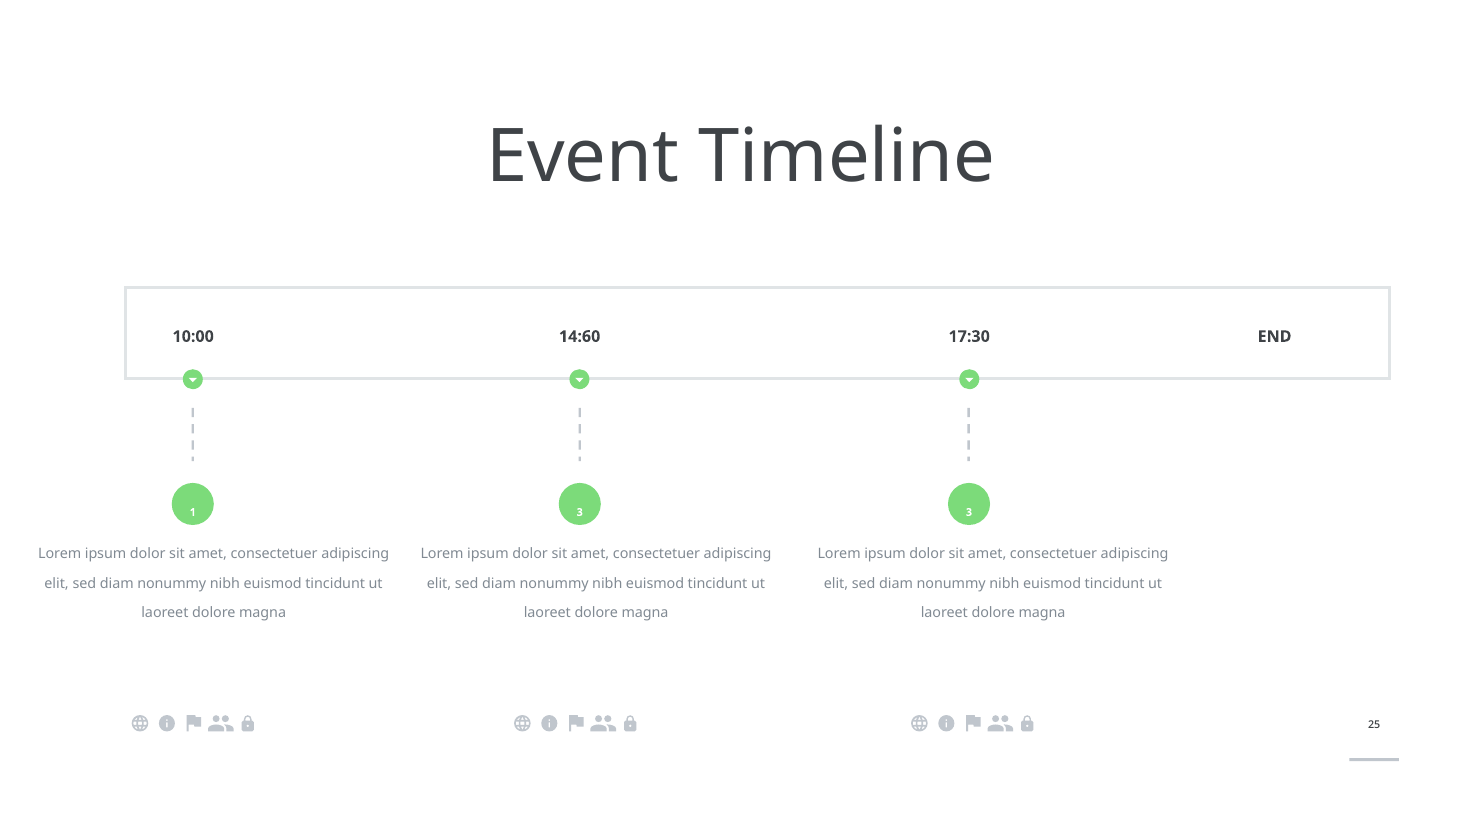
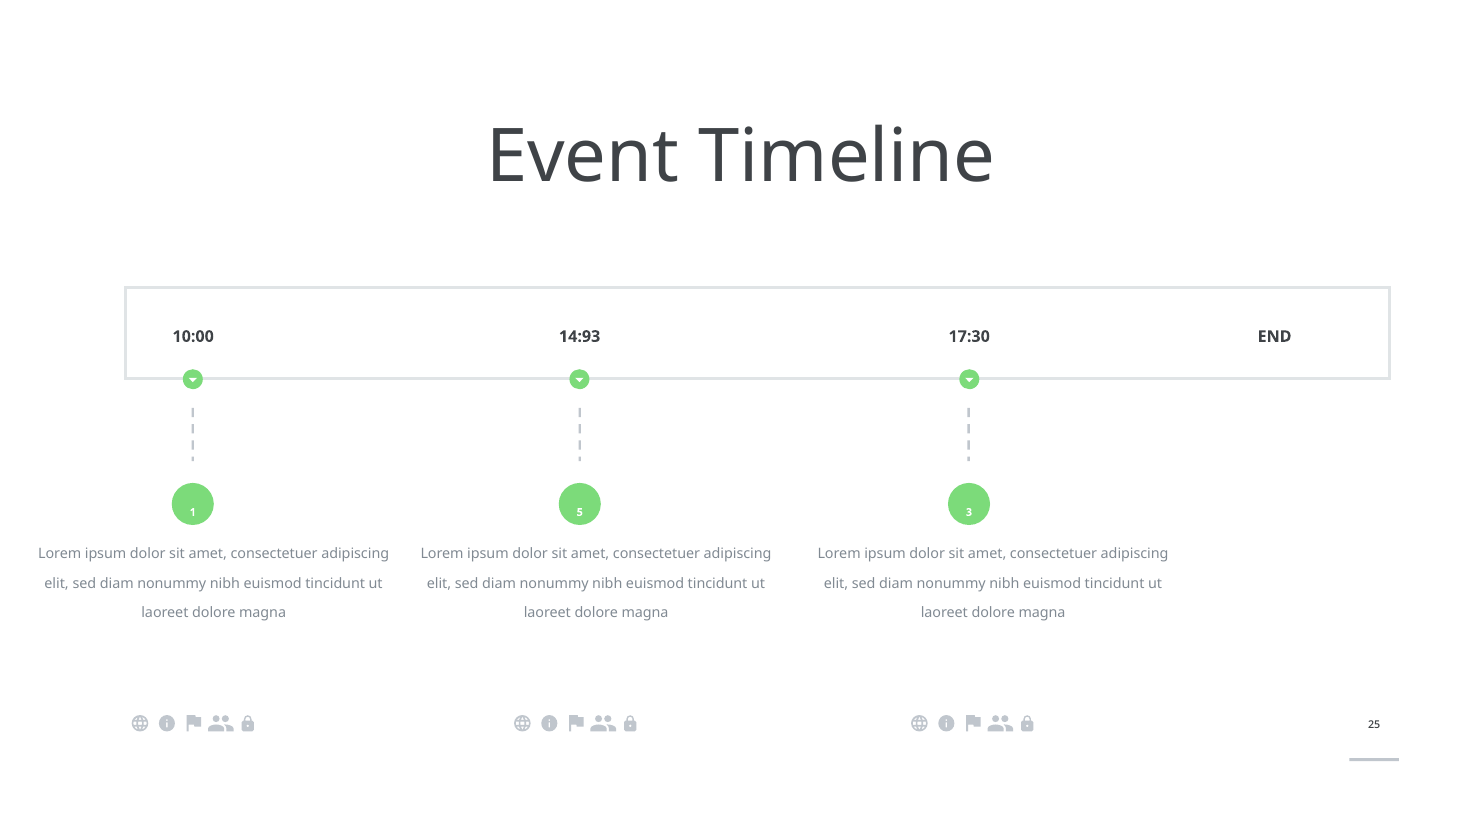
14:60: 14:60 -> 14:93
1 3: 3 -> 5
